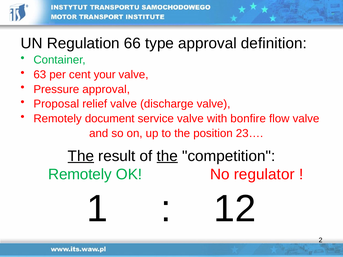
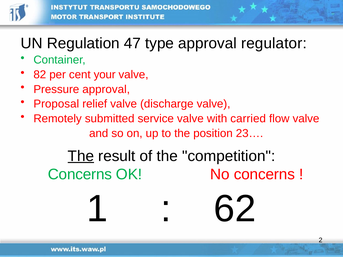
66: 66 -> 47
definition: definition -> regulator
63: 63 -> 82
document: document -> submitted
bonfire: bonfire -> carried
the at (167, 156) underline: present -> none
Remotely at (80, 174): Remotely -> Concerns
No regulator: regulator -> concerns
12: 12 -> 62
